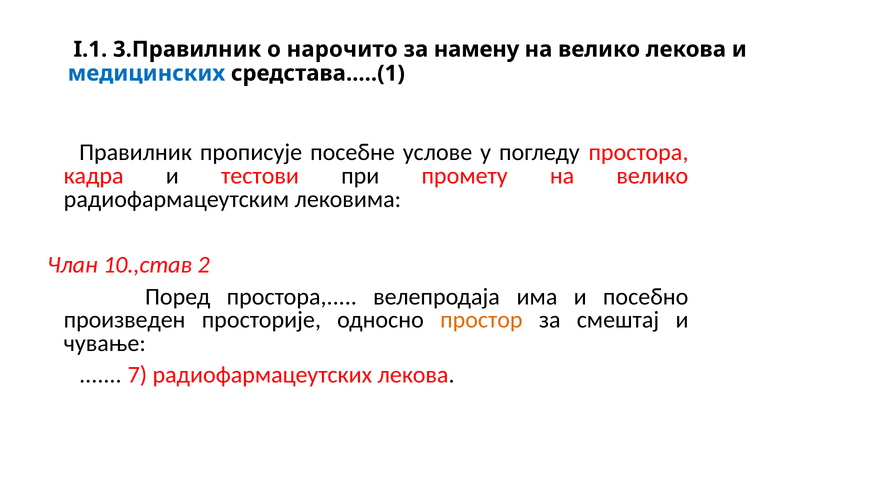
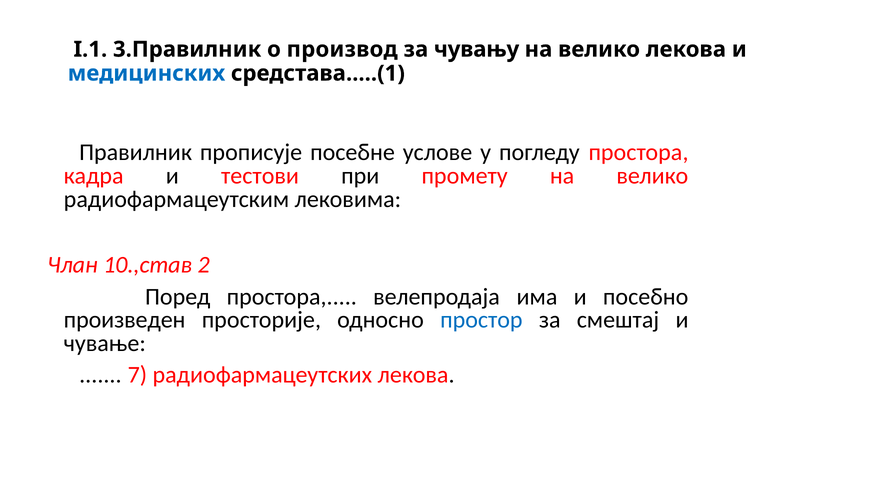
нарочито: нарочито -> производ
намену: намену -> чувању
простор colour: orange -> blue
